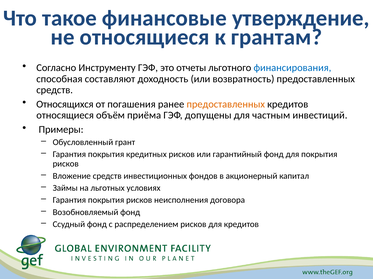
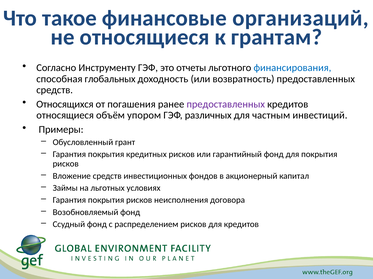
утверждение: утверждение -> организаций
составляют: составляют -> глобальных
предоставленных at (226, 104) colour: orange -> purple
приёма: приёма -> упором
допущены: допущены -> различных
